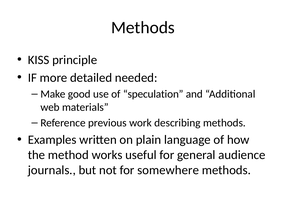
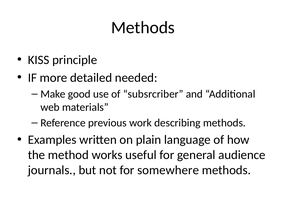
speculation: speculation -> subsrcriber
